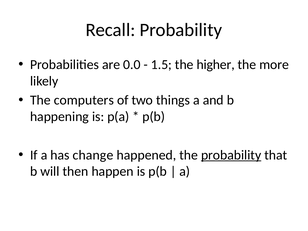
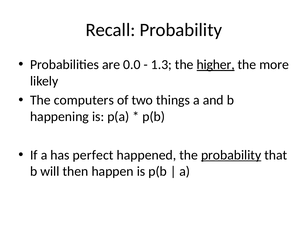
1.5: 1.5 -> 1.3
higher underline: none -> present
change: change -> perfect
